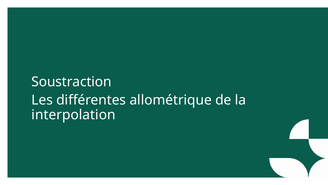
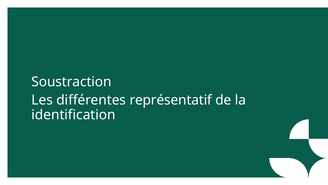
allométrique: allométrique -> représentatif
interpolation: interpolation -> identification
